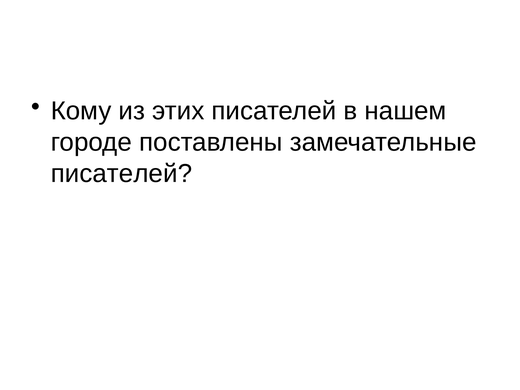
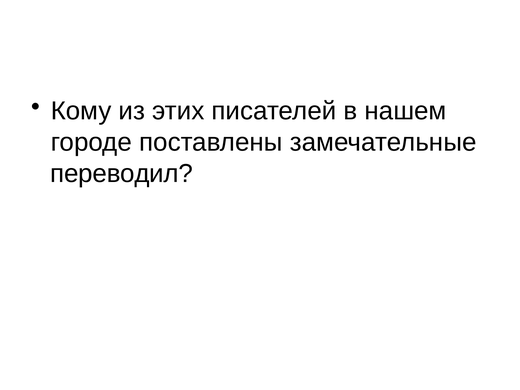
писателей at (121, 173): писателей -> переводил
